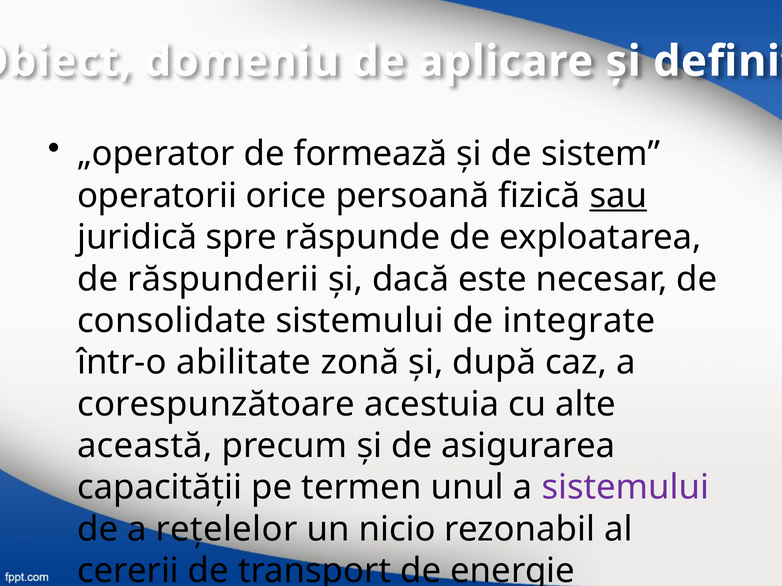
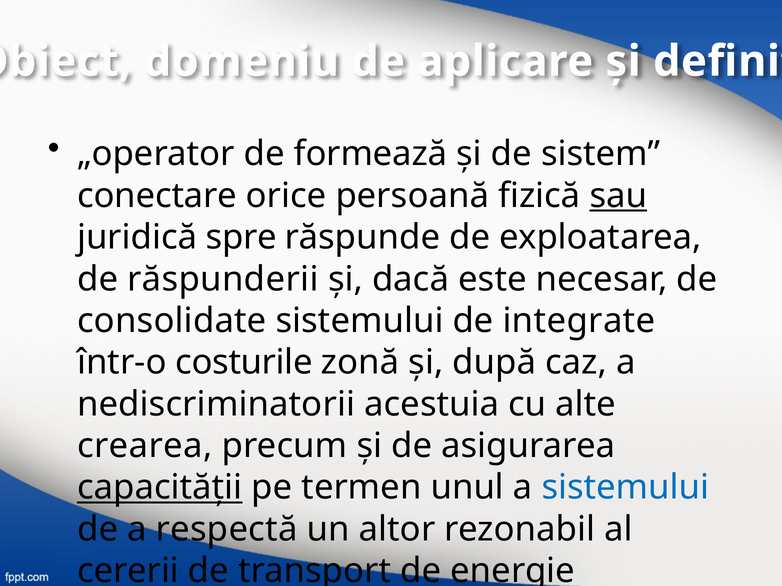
operatorii: operatorii -> conectare
abilitate: abilitate -> costurile
corespunzătoare: corespunzătoare -> nediscriminatorii
această: această -> crearea
capacităţii underline: none -> present
sistemului at (625, 488) colour: purple -> blue
reţelelor: reţelelor -> respectă
nicio: nicio -> altor
